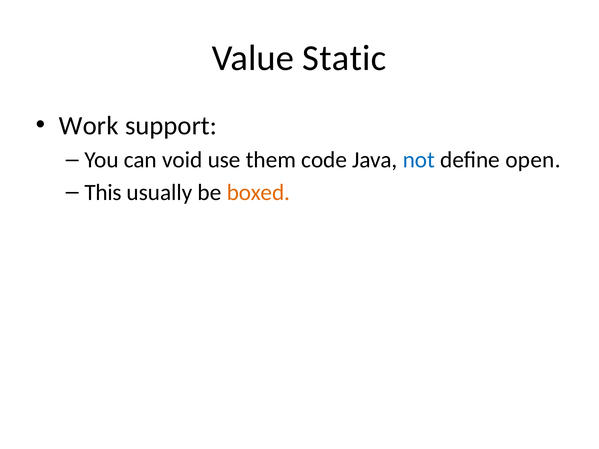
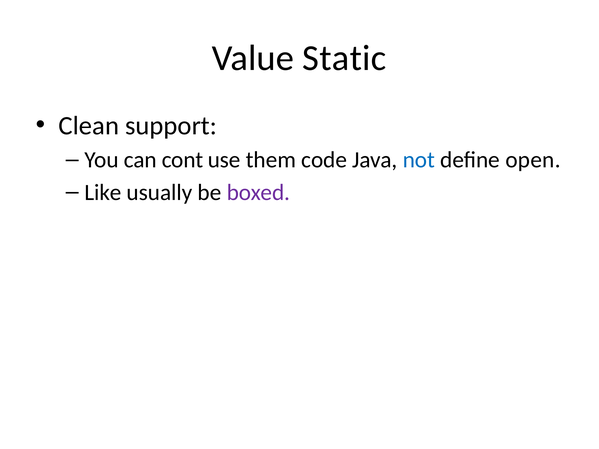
Work: Work -> Clean
void: void -> cont
This: This -> Like
boxed colour: orange -> purple
